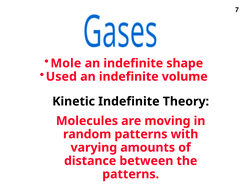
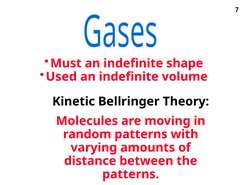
Mole: Mole -> Must
Kinetic Indefinite: Indefinite -> Bellringer
